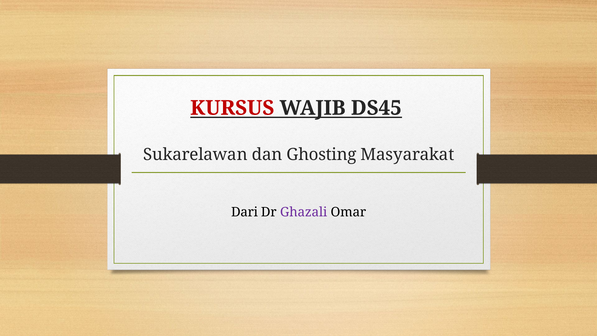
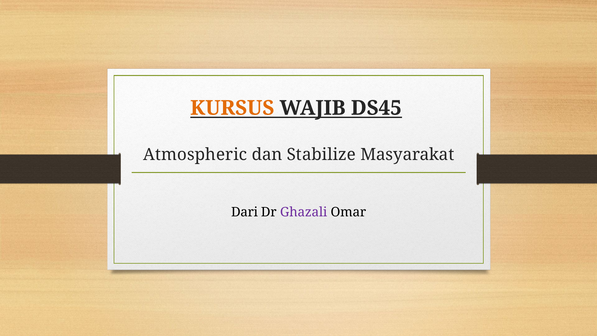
KURSUS colour: red -> orange
Sukarelawan: Sukarelawan -> Atmospheric
Ghosting: Ghosting -> Stabilize
